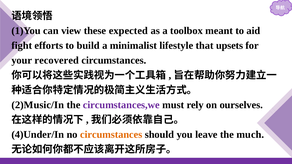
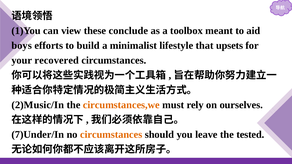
expected: expected -> conclude
fight: fight -> boys
circumstances,we colour: purple -> orange
4)Under/In: 4)Under/In -> 7)Under/In
much: much -> tested
